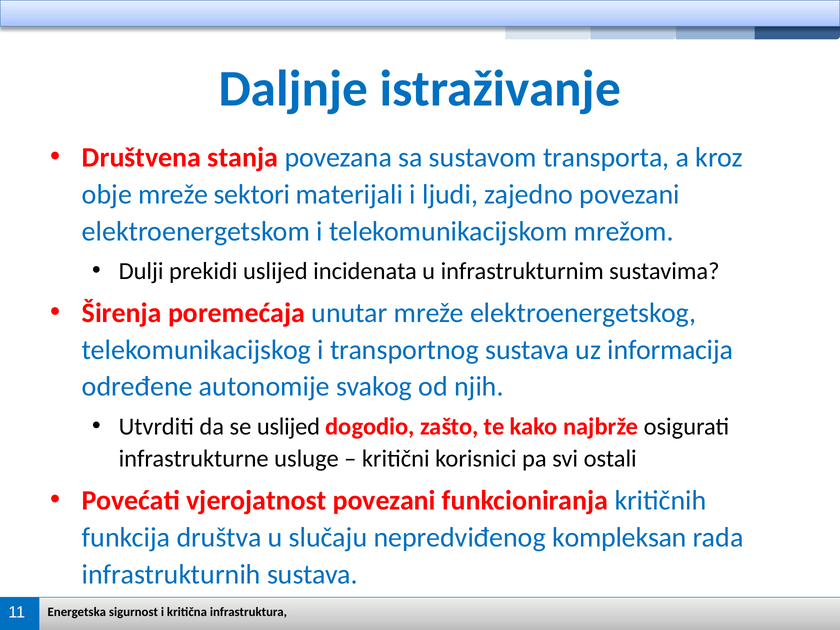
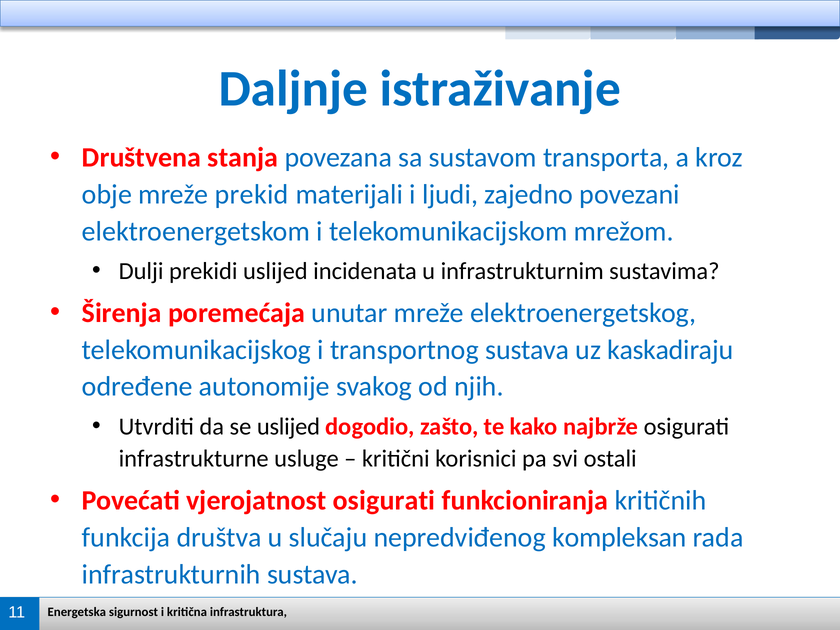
sektori: sektori -> prekid
informacija: informacija -> kaskadiraju
vjerojatnost povezani: povezani -> osigurati
